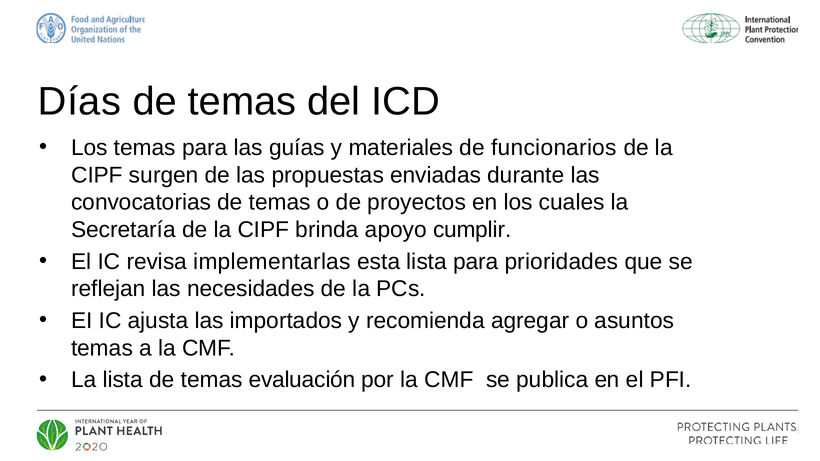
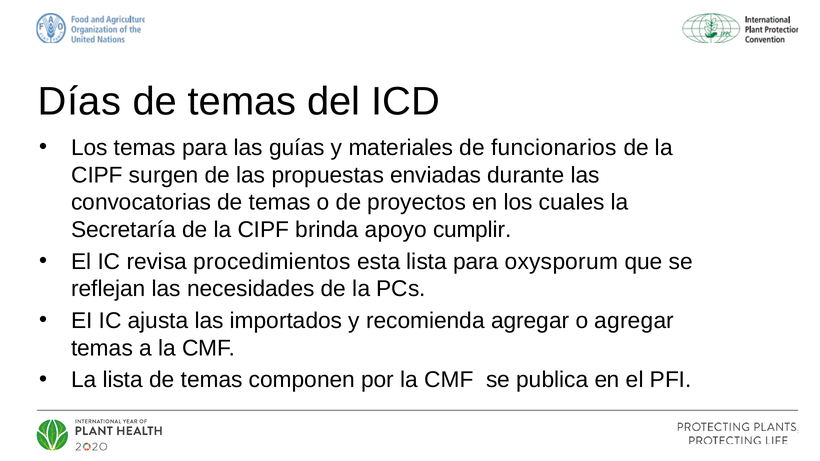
implementarlas: implementarlas -> procedimientos
prioridades: prioridades -> oxysporum
o asuntos: asuntos -> agregar
evaluación: evaluación -> componen
